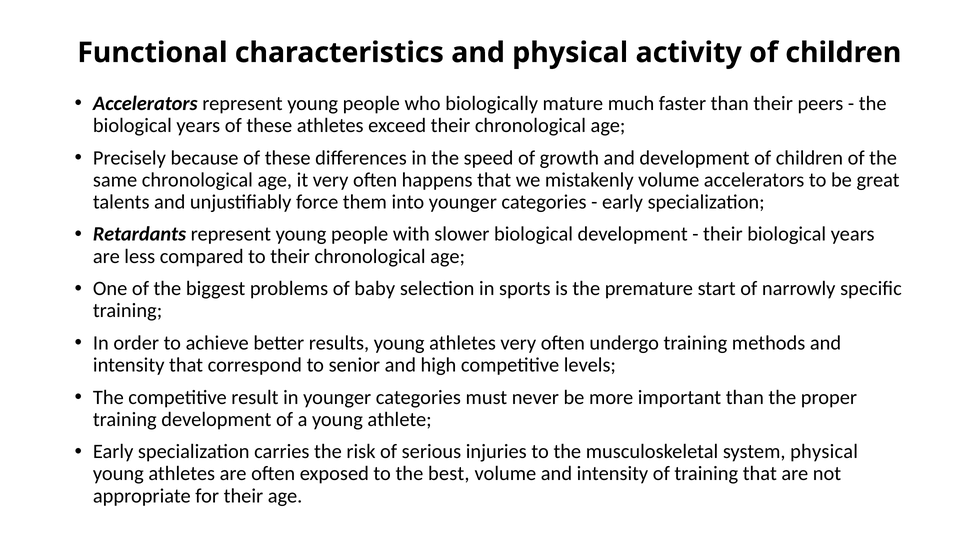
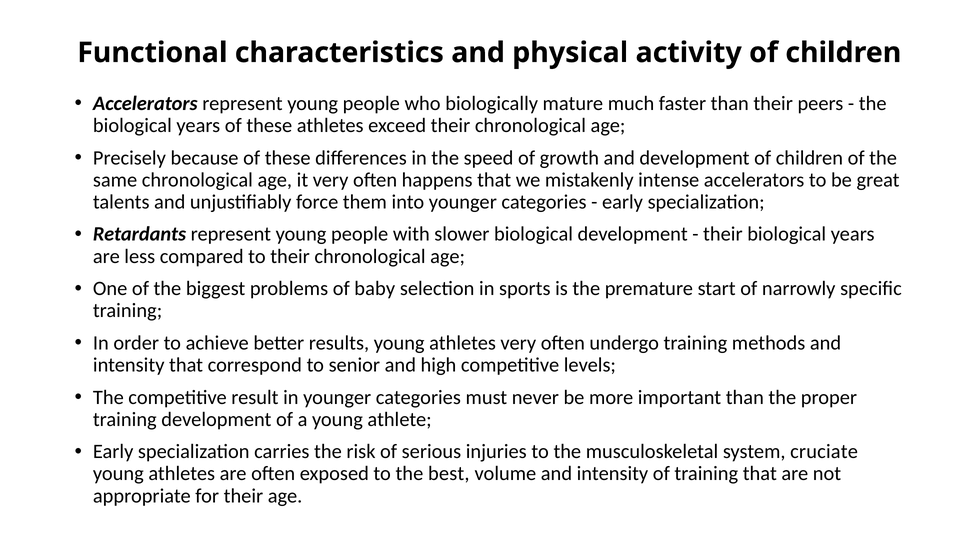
mistakenly volume: volume -> intense
system physical: physical -> cruciate
